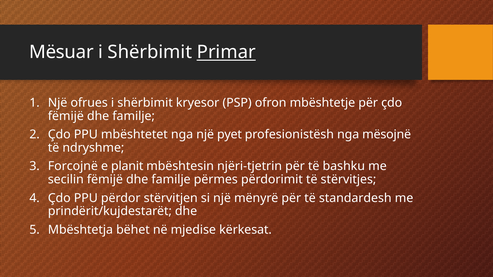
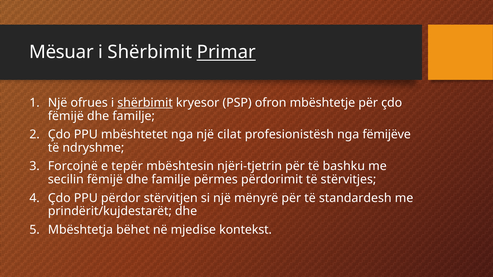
shërbimit at (145, 103) underline: none -> present
pyet: pyet -> cilat
mësojnë: mësojnë -> fëmijëve
planit: planit -> tepër
kërkesat: kërkesat -> kontekst
